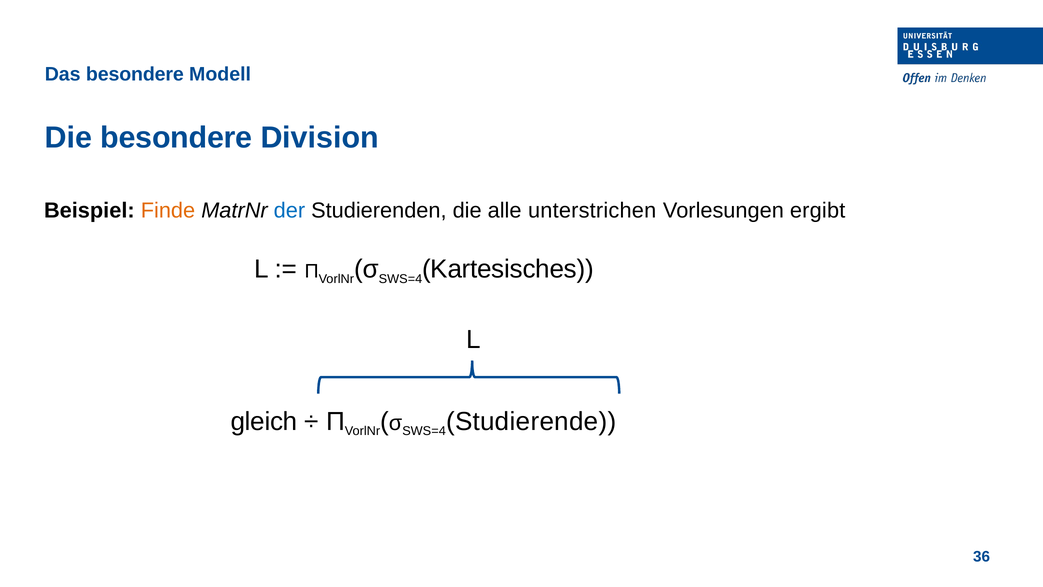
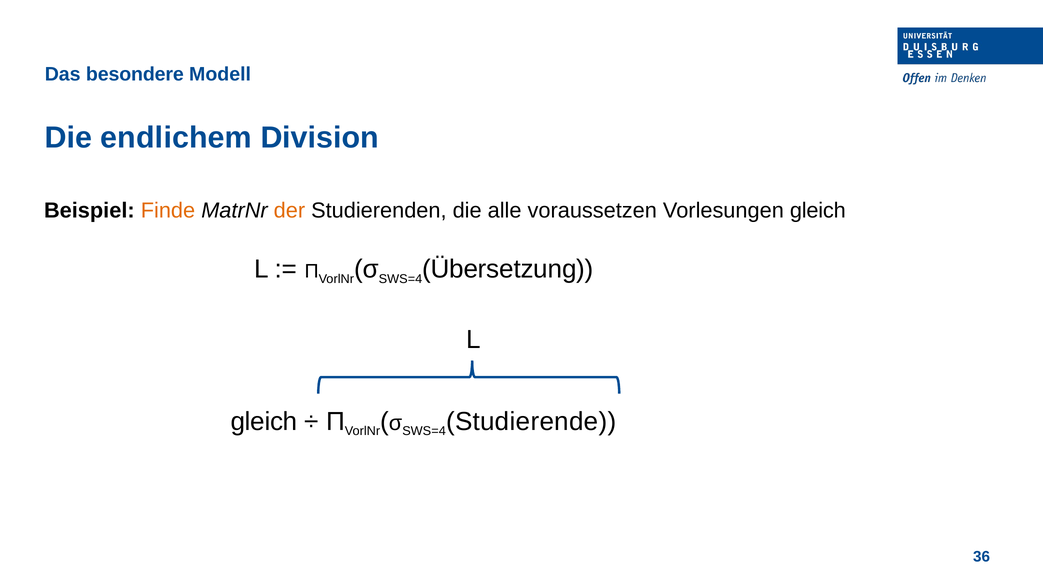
Die besondere: besondere -> endlichem
der colour: blue -> orange
unterstrichen: unterstrichen -> voraussetzen
Vorlesungen ergibt: ergibt -> gleich
Kartesisches: Kartesisches -> Übersetzung
